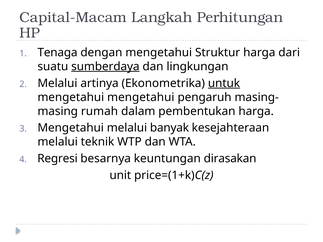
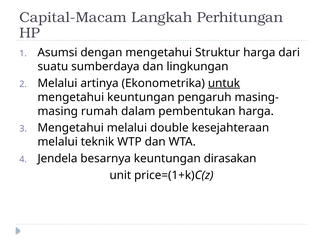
Tenaga: Tenaga -> Asumsi
sumberdaya underline: present -> none
mengetahui mengetahui: mengetahui -> keuntungan
banyak: banyak -> double
Regresi: Regresi -> Jendela
